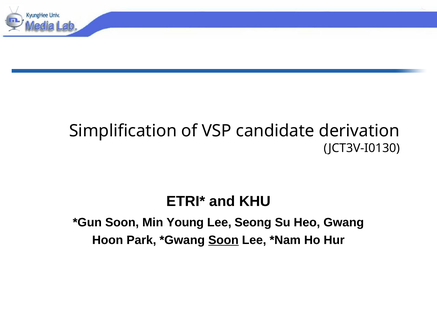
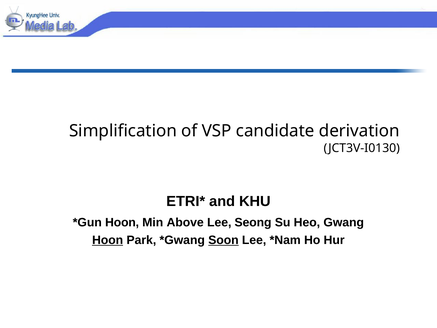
Soon at (122, 222): Soon -> Hoon
Young: Young -> Above
Hoon at (108, 240) underline: none -> present
